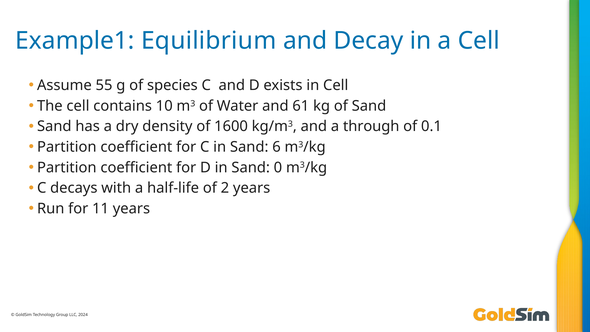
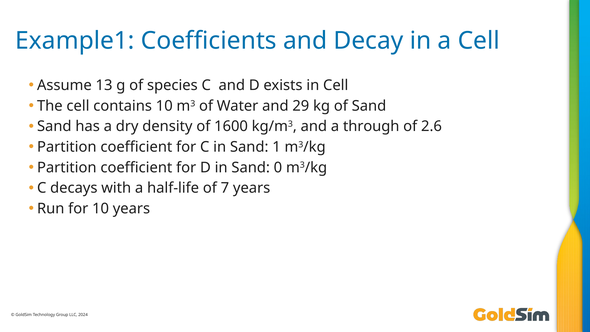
Equilibrium: Equilibrium -> Coefficients
55: 55 -> 13
61: 61 -> 29
0.1: 0.1 -> 2.6
6: 6 -> 1
2: 2 -> 7
for 11: 11 -> 10
